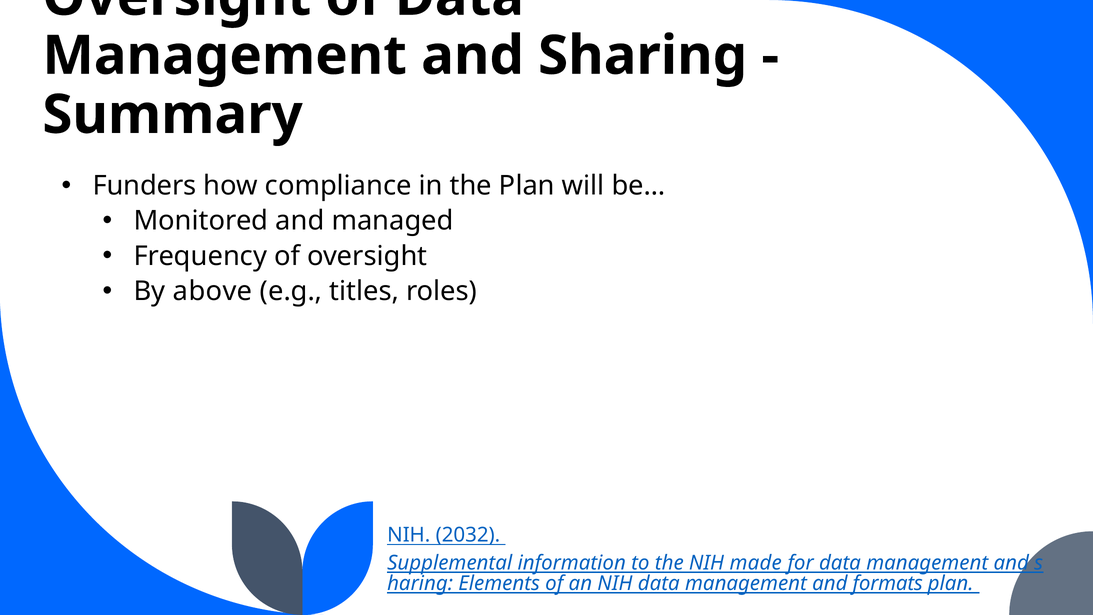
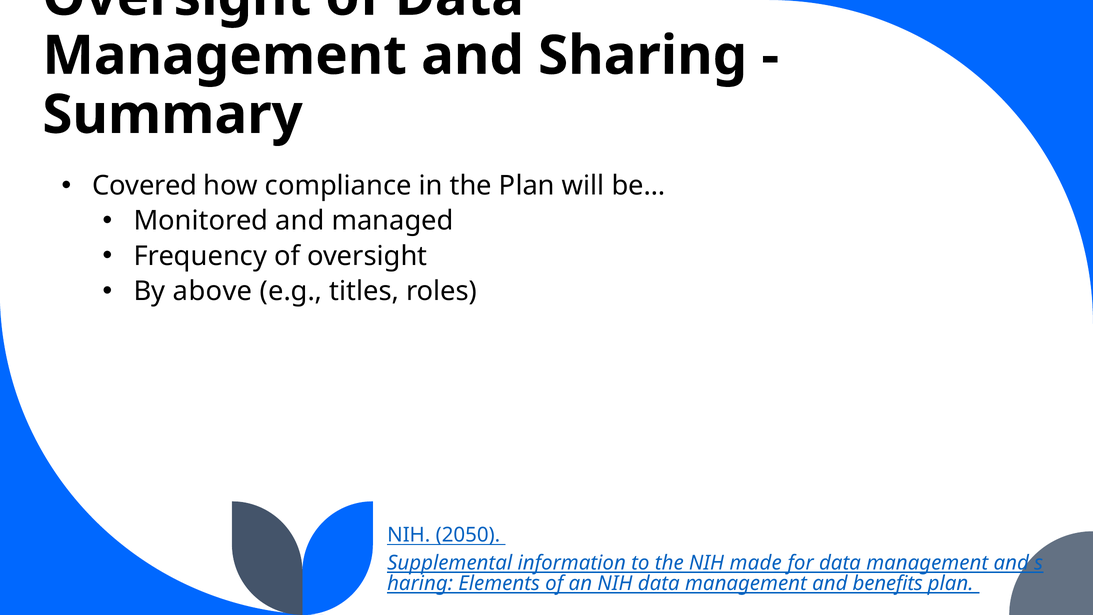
Funders: Funders -> Covered
2032: 2032 -> 2050
formats: formats -> benefits
